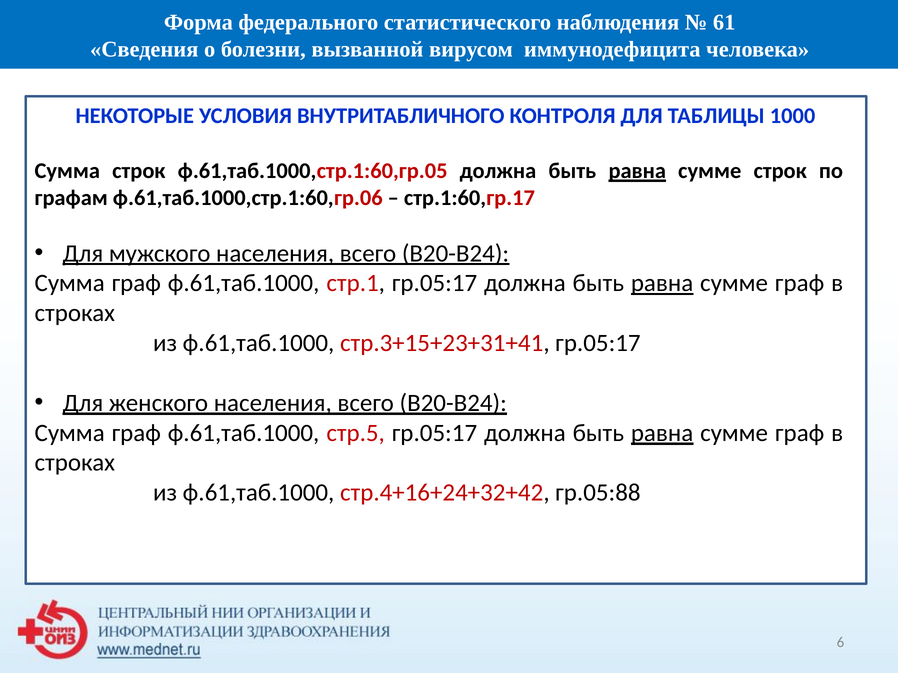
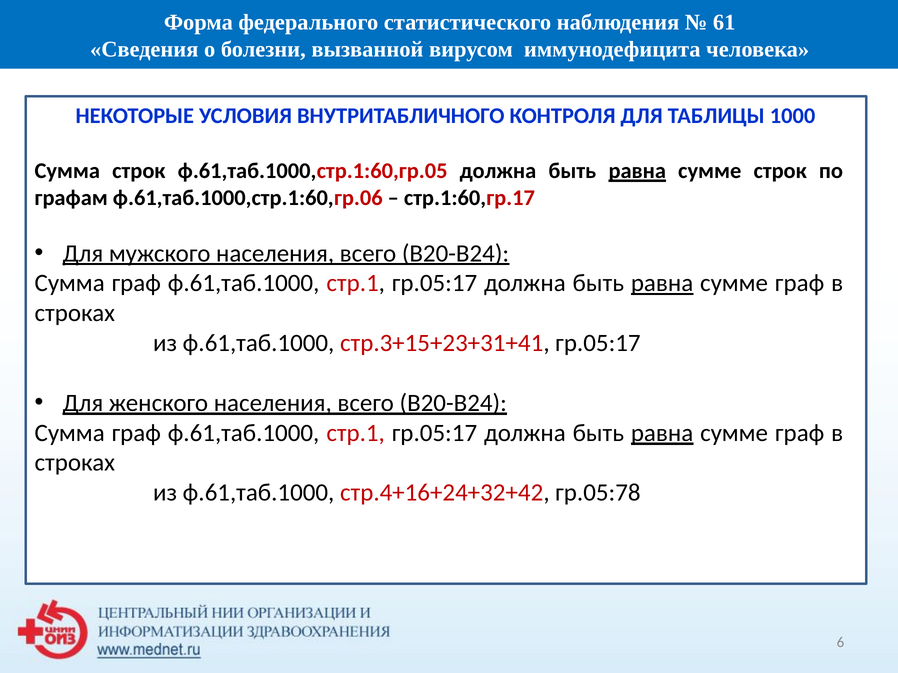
стр.5 at (356, 433): стр.5 -> стр.1
гр.05:88: гр.05:88 -> гр.05:78
